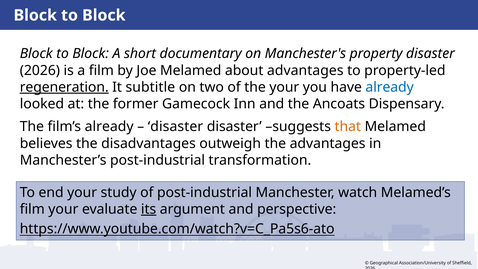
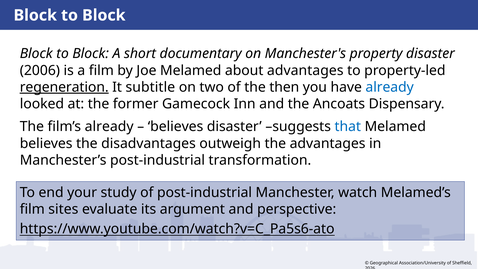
2026 at (40, 70): 2026 -> 2006
the your: your -> then
disaster at (175, 127): disaster -> believes
that colour: orange -> blue
film your: your -> sites
its underline: present -> none
